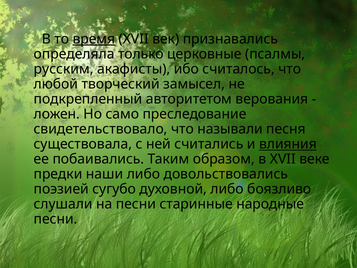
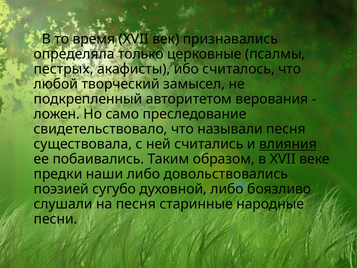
время underline: present -> none
русским: русским -> пестрых
на песни: песни -> песня
